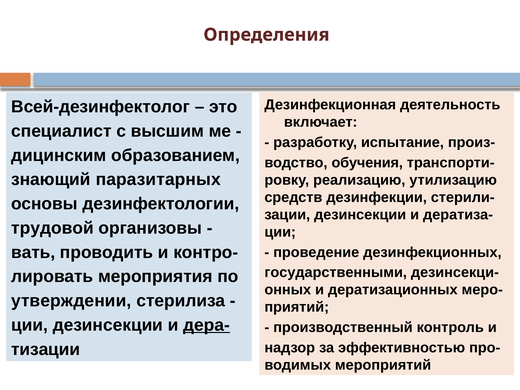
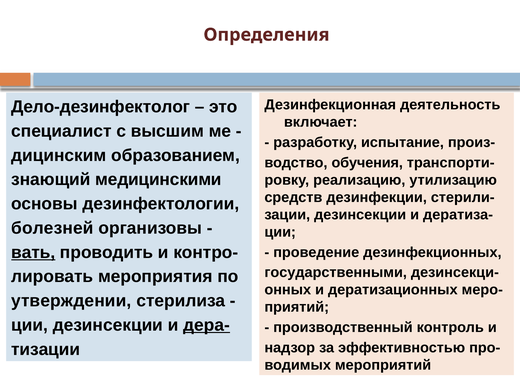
Всей-дезинфектолог: Всей-дезинфектолог -> Дело-дезинфектолог
паразитарных: паразитарных -> медицинскими
трудовой: трудовой -> болезней
вать underline: none -> present
